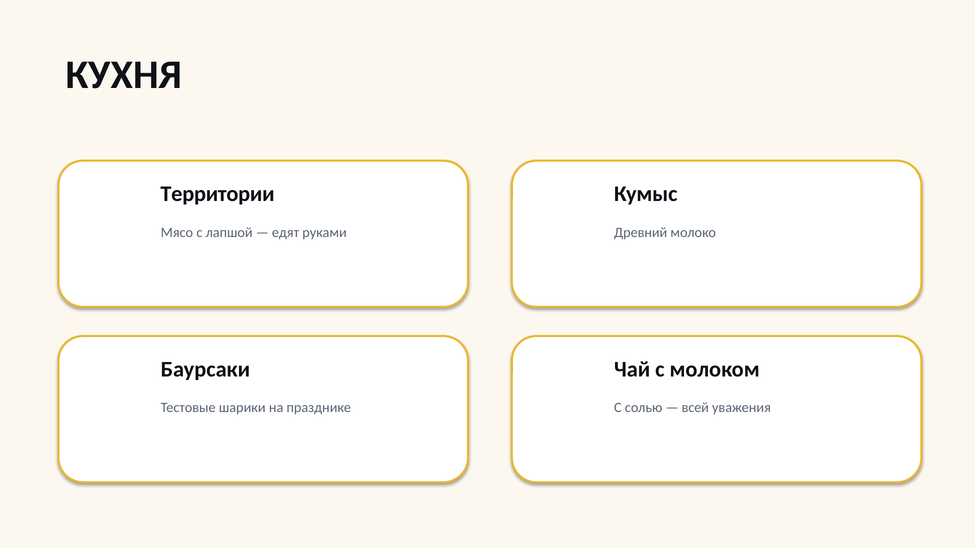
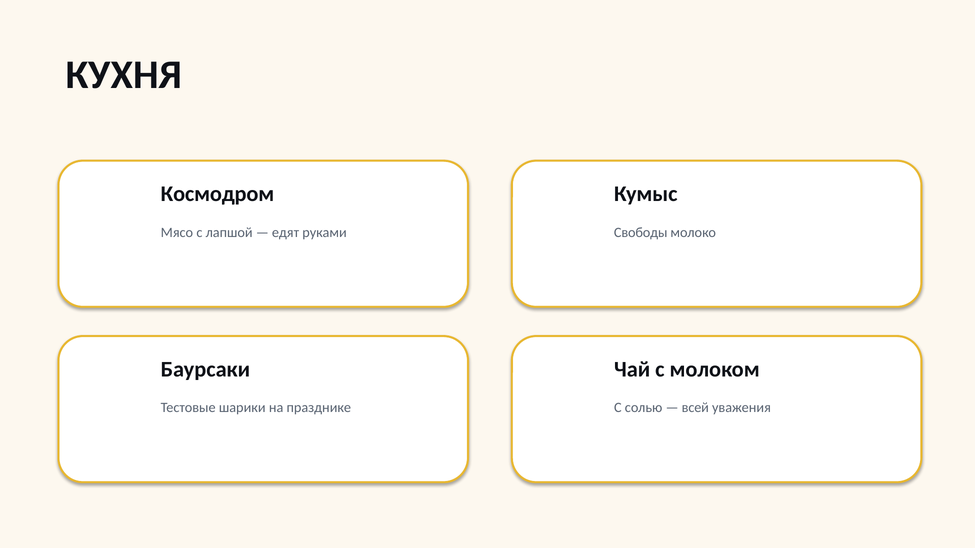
Территории: Территории -> Космодром
Древний: Древний -> Свободы
